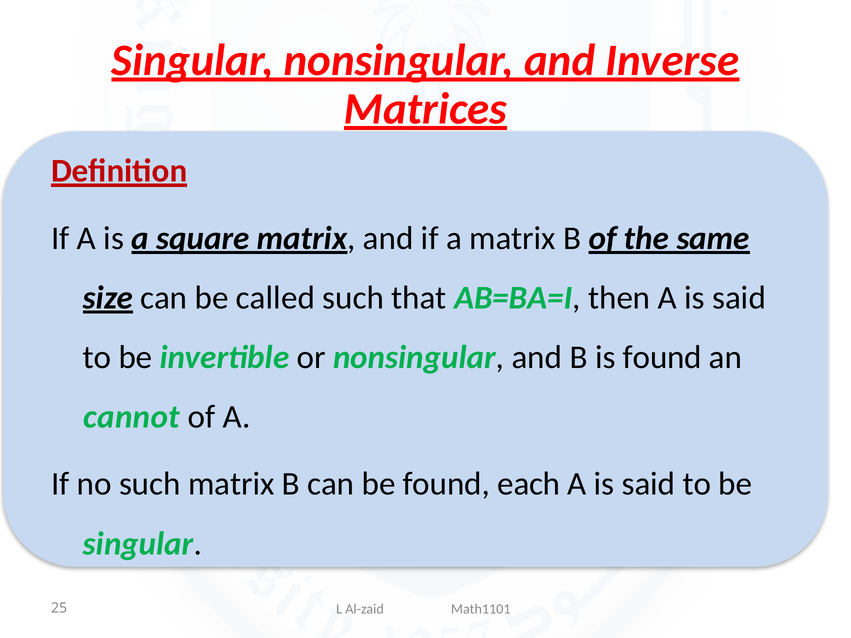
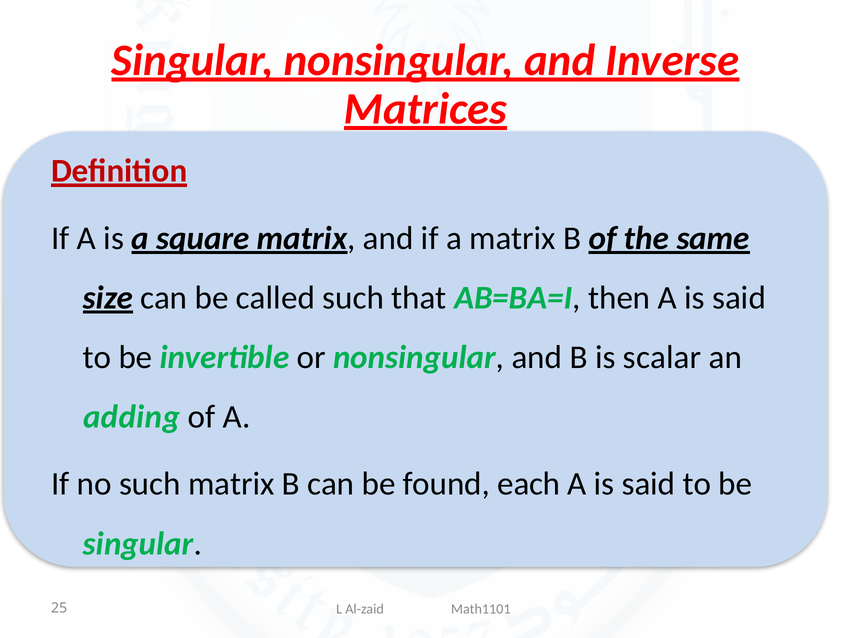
is found: found -> scalar
cannot: cannot -> adding
